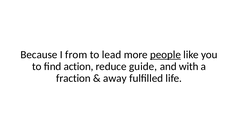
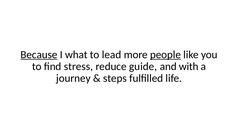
Because underline: none -> present
from: from -> what
action: action -> stress
fraction: fraction -> journey
away: away -> steps
